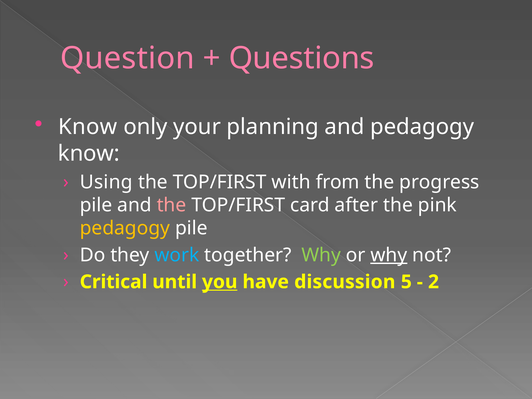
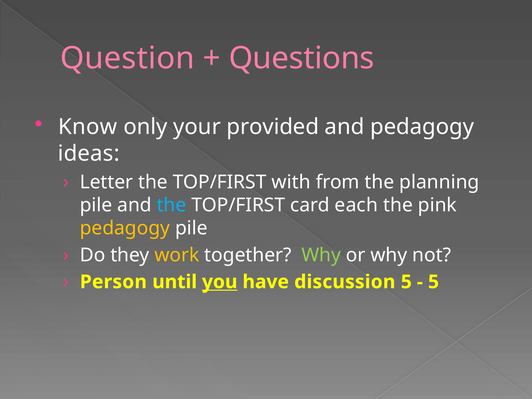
planning: planning -> provided
know at (89, 154): know -> ideas
Using: Using -> Letter
progress: progress -> planning
the at (172, 205) colour: pink -> light blue
after: after -> each
work colour: light blue -> yellow
why at (389, 255) underline: present -> none
Critical: Critical -> Person
2 at (433, 282): 2 -> 5
